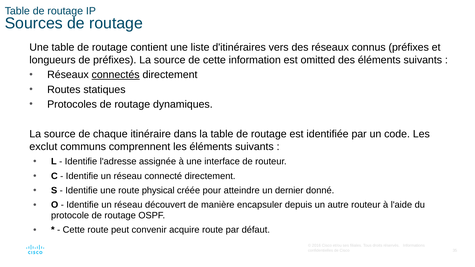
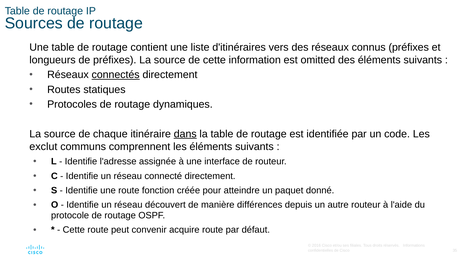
dans underline: none -> present
physical: physical -> fonction
dernier: dernier -> paquet
encapsuler: encapsuler -> différences
